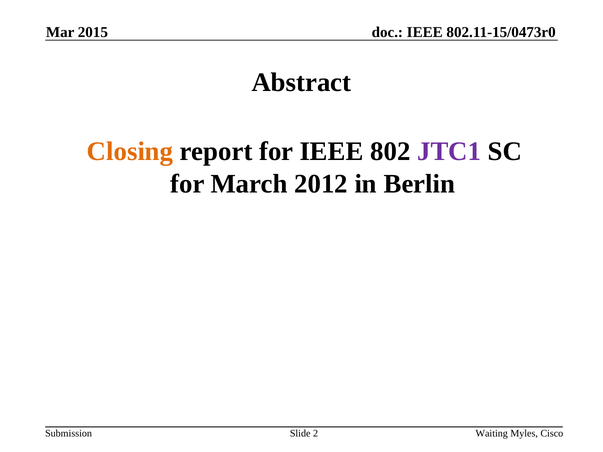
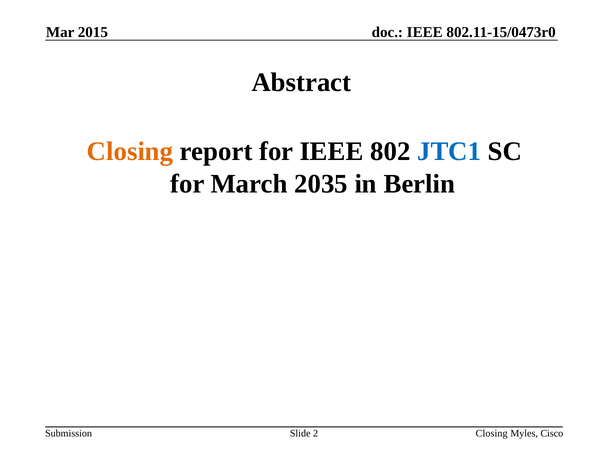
JTC1 colour: purple -> blue
2012: 2012 -> 2035
Waiting at (492, 434): Waiting -> Closing
